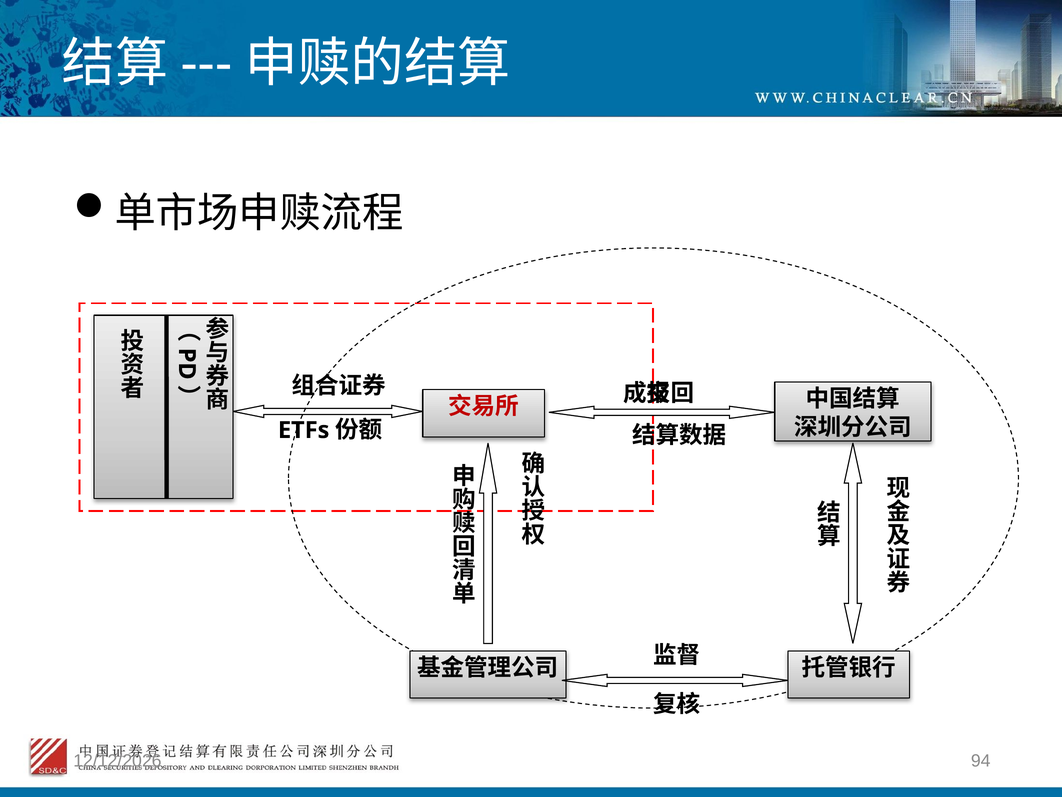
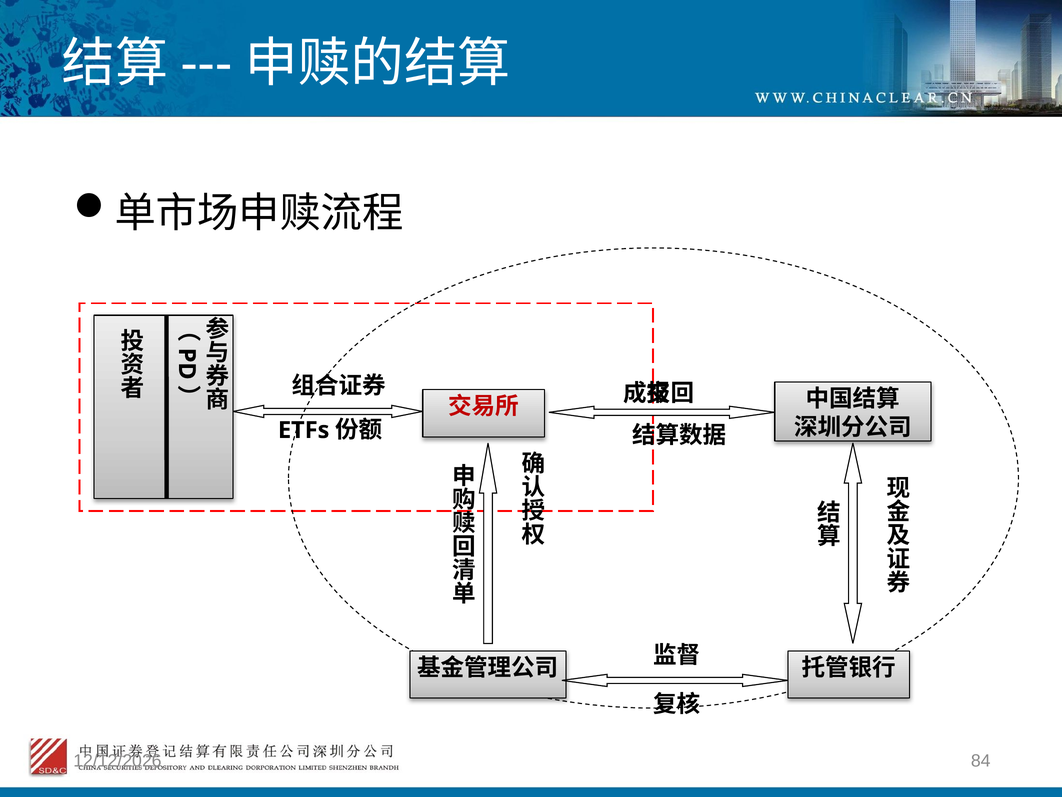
94: 94 -> 84
